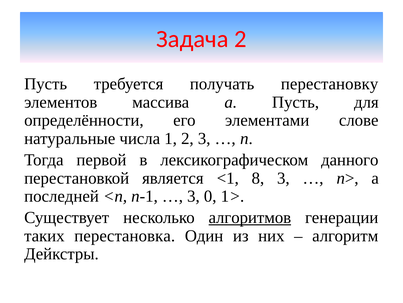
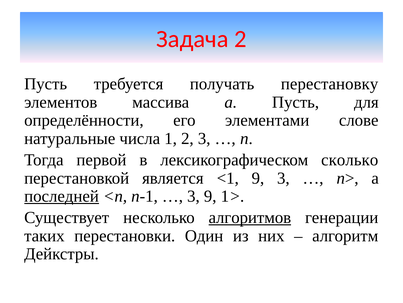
данного: данного -> сколько
<1 8: 8 -> 9
последней underline: none -> present
3 0: 0 -> 9
перестановка: перестановка -> перестановки
